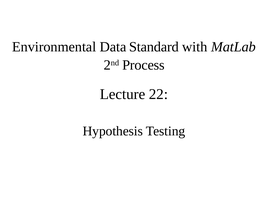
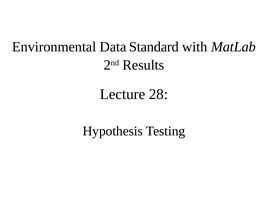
Process: Process -> Results
22: 22 -> 28
